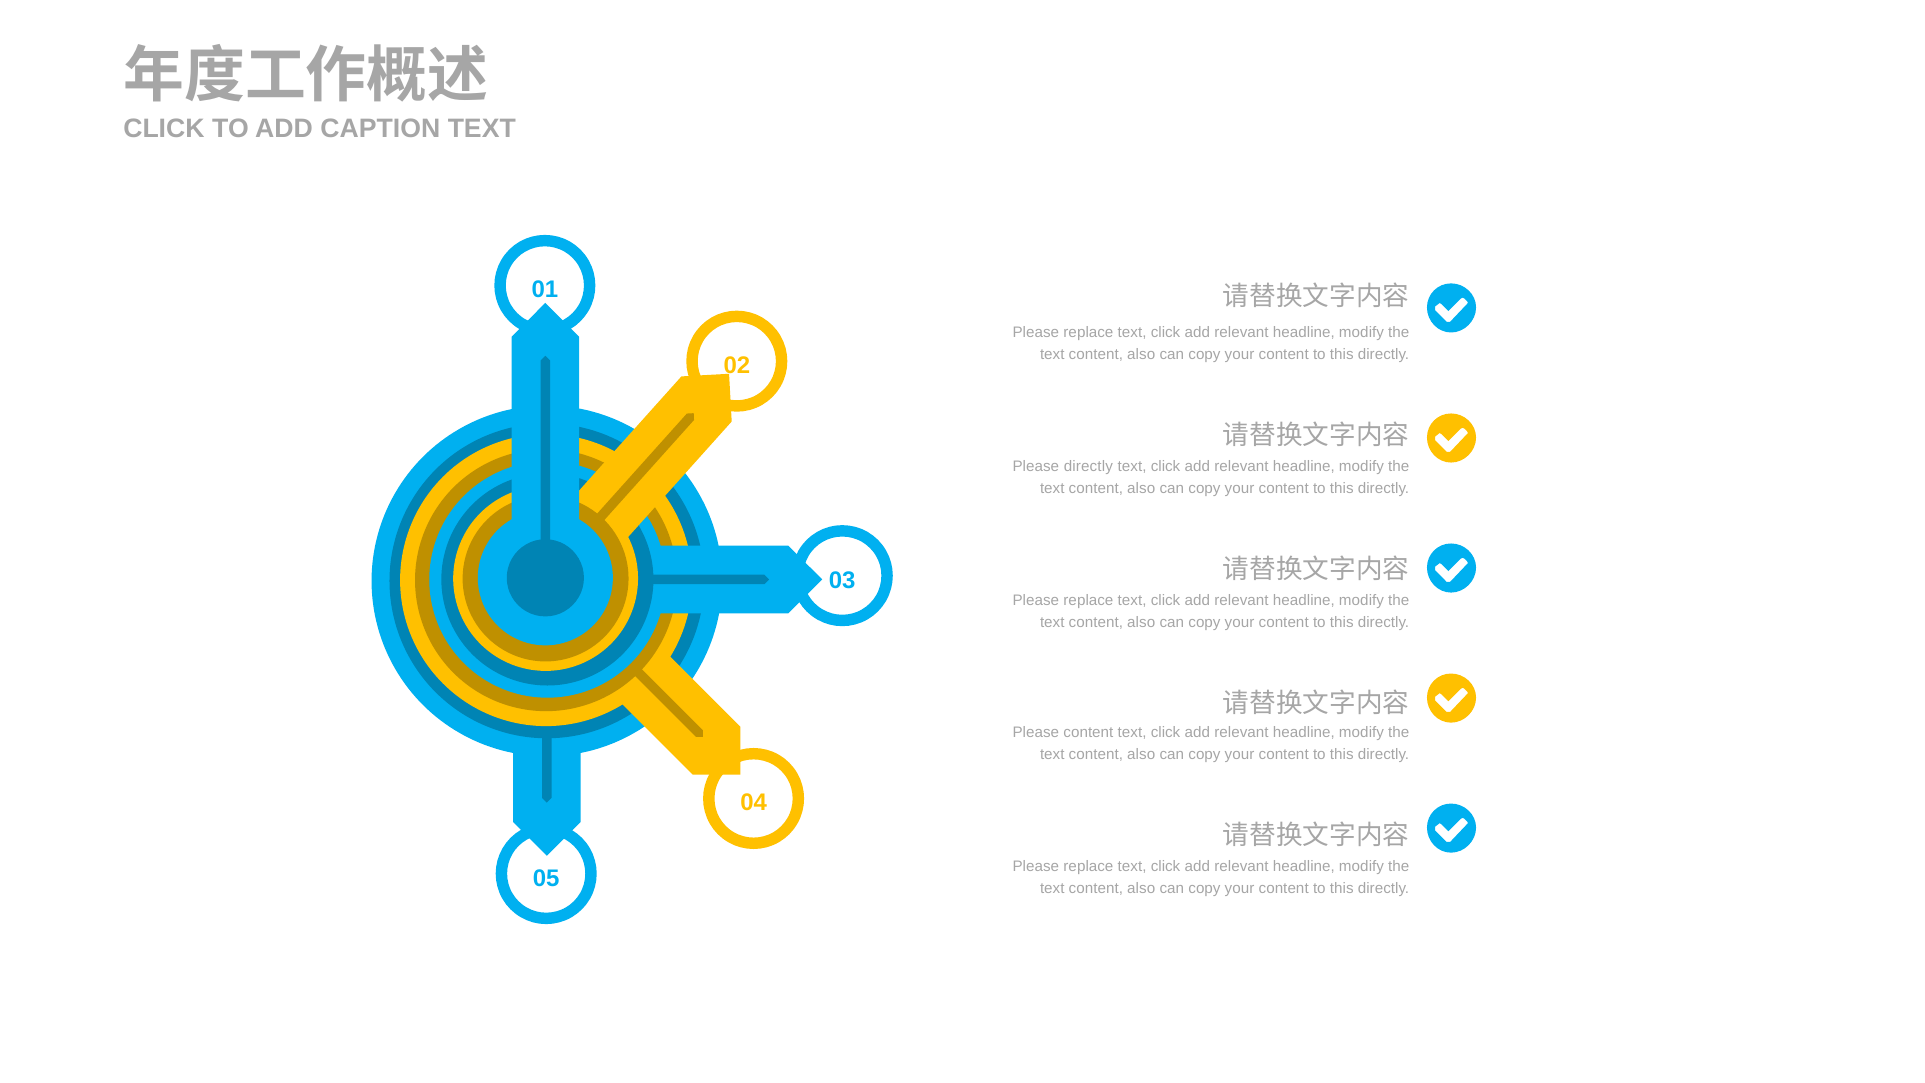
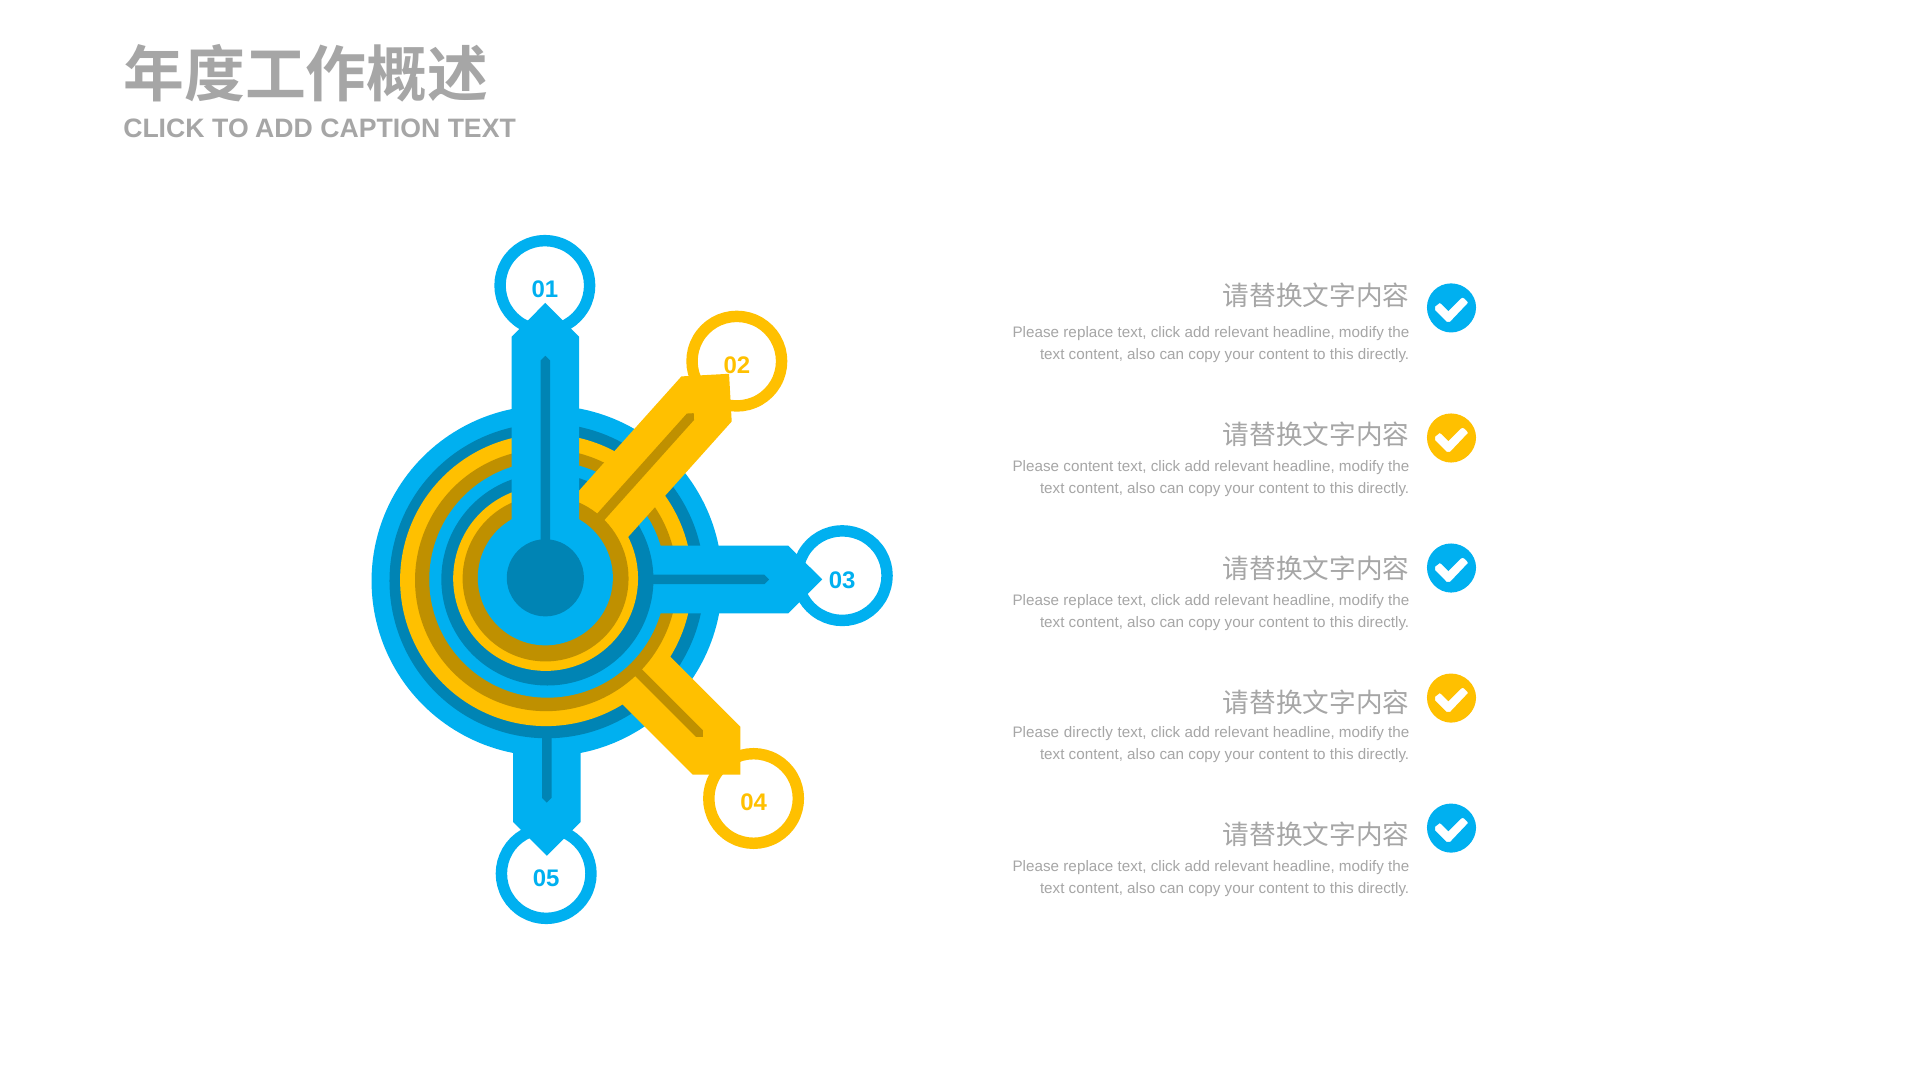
Please directly: directly -> content
Please content: content -> directly
